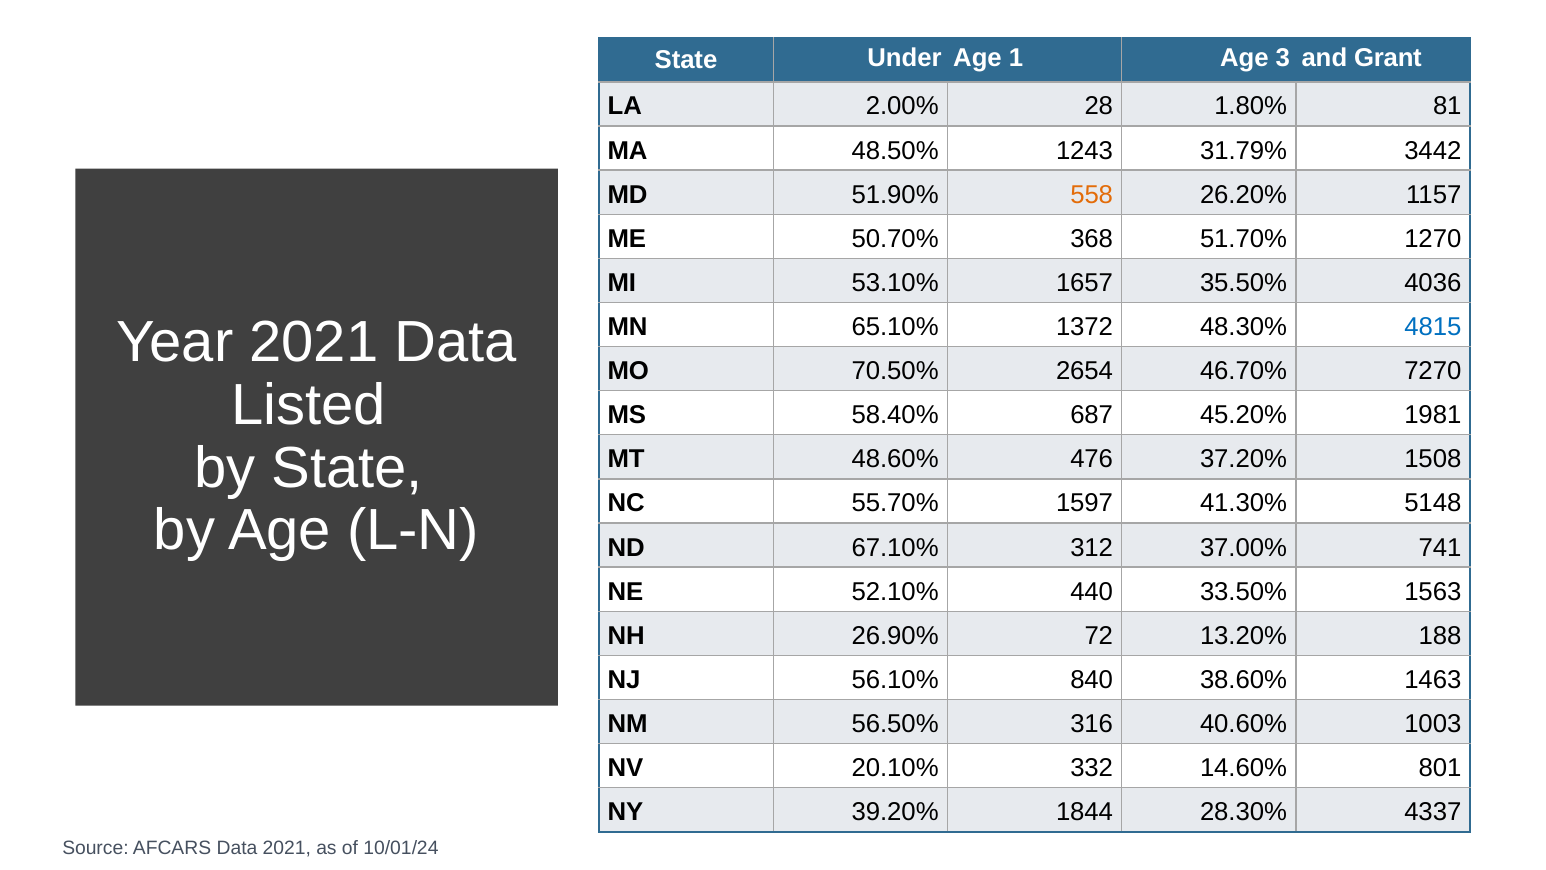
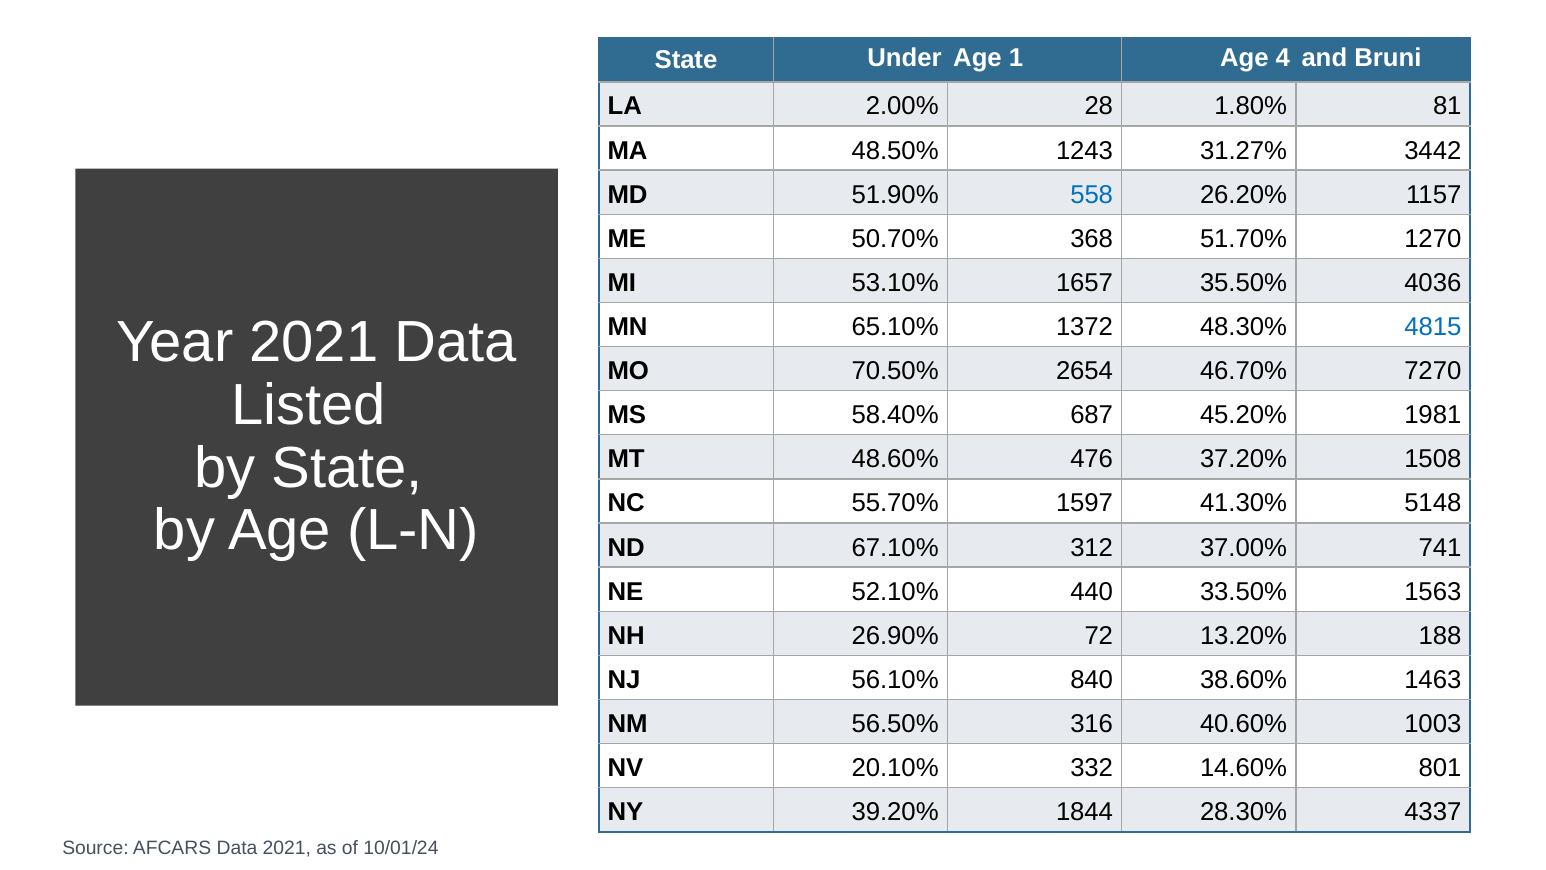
3: 3 -> 4
Grant: Grant -> Bruni
31.79%: 31.79% -> 31.27%
558 colour: orange -> blue
